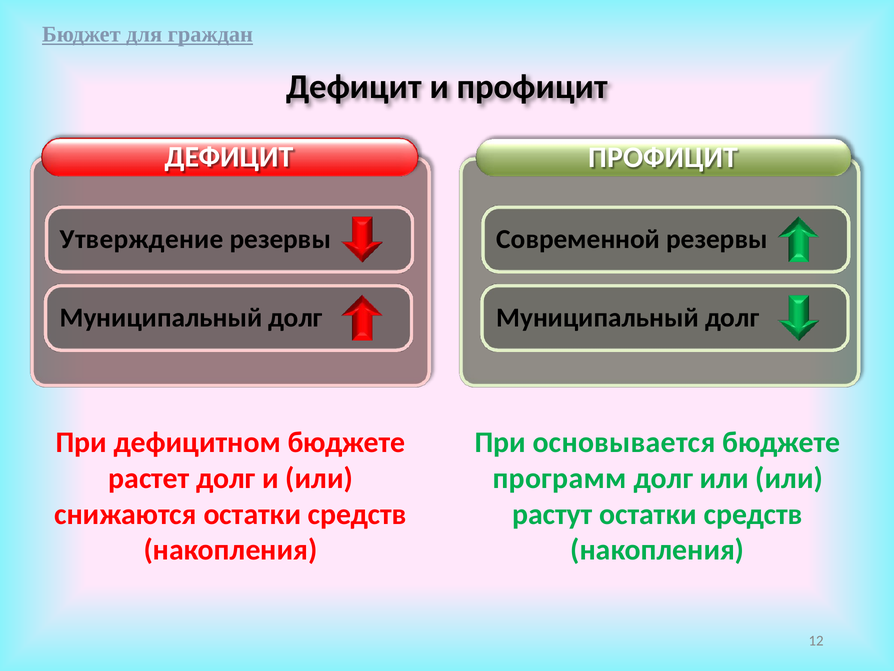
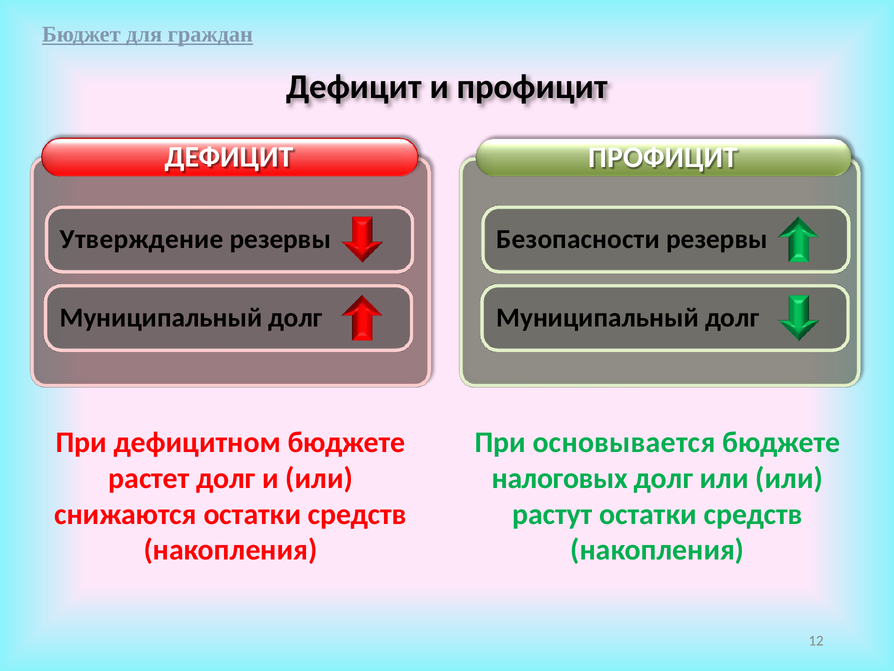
Современной: Современной -> Безопасности
программ: программ -> налоговых
